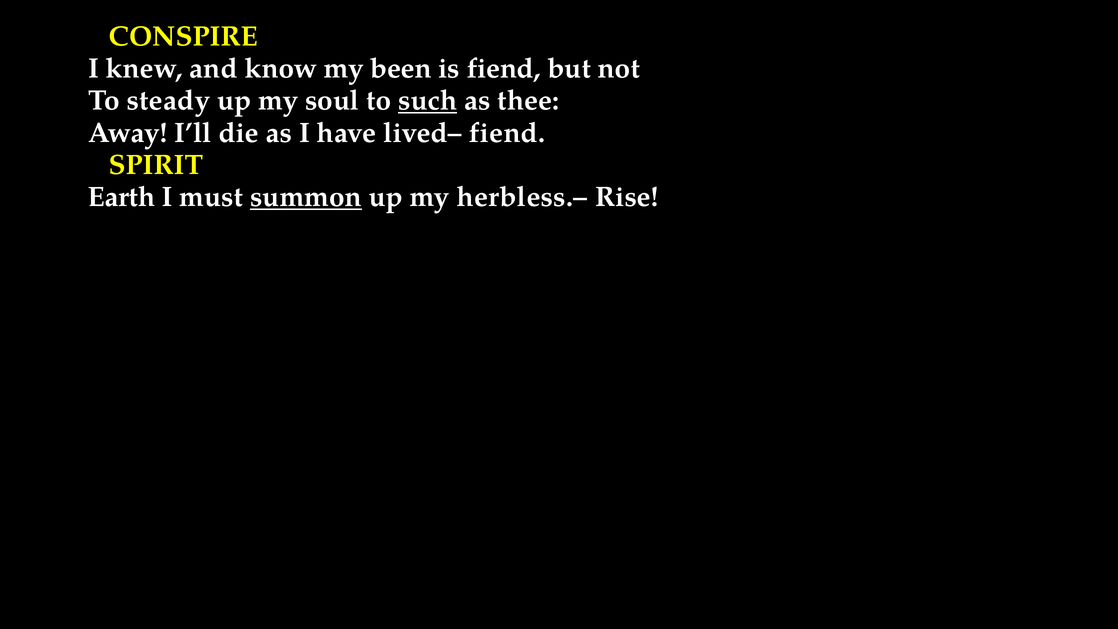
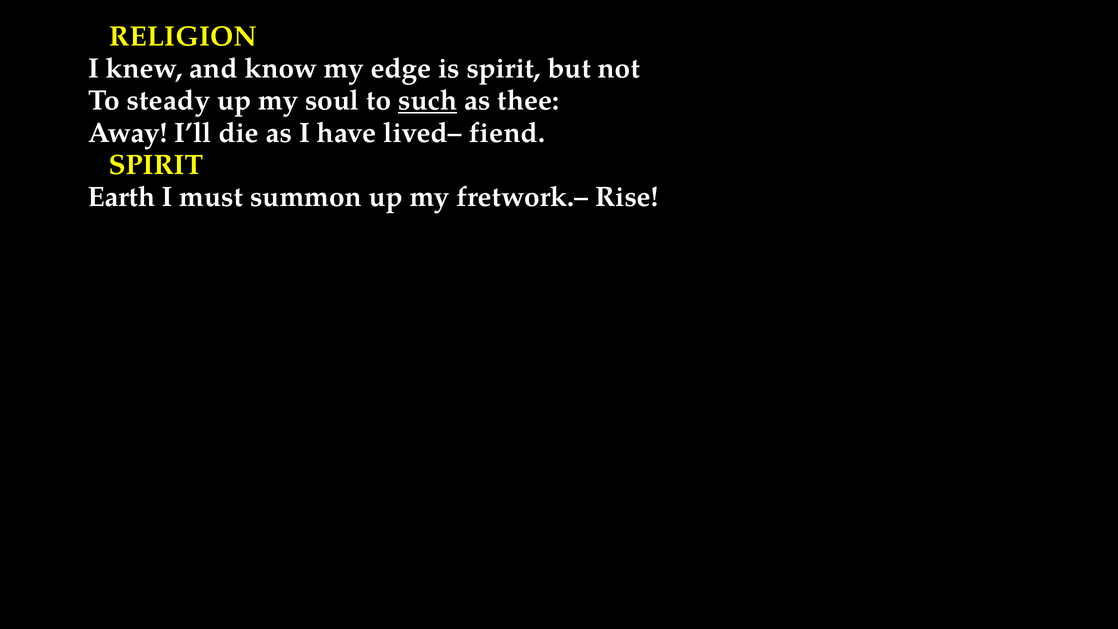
CONSPIRE: CONSPIRE -> RELIGION
been: been -> edge
is fiend: fiend -> spirit
summon underline: present -> none
herbless.–: herbless.– -> fretwork.–
